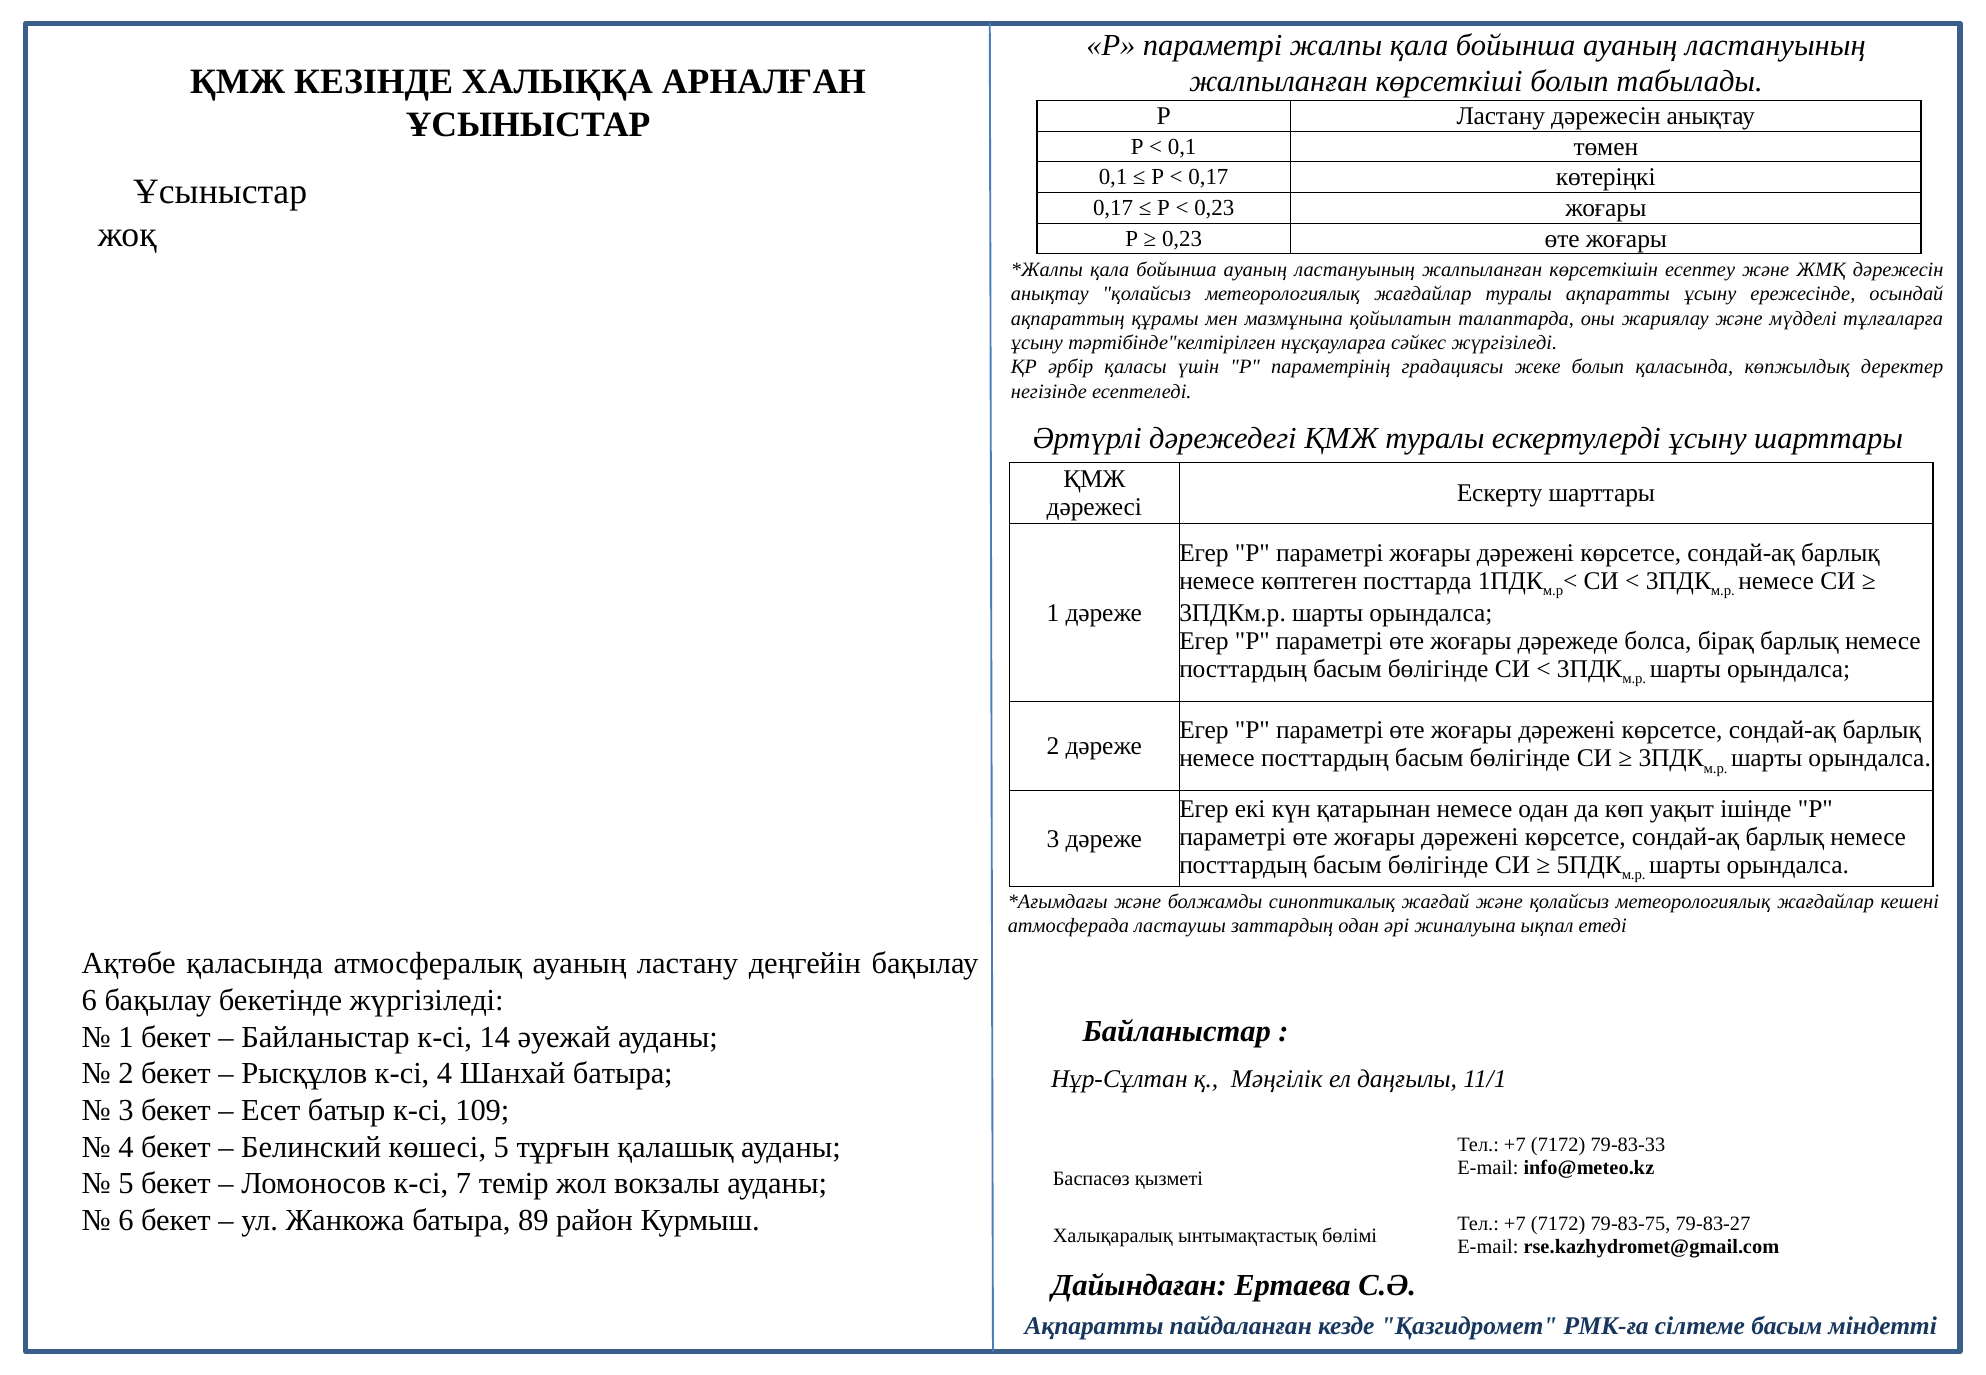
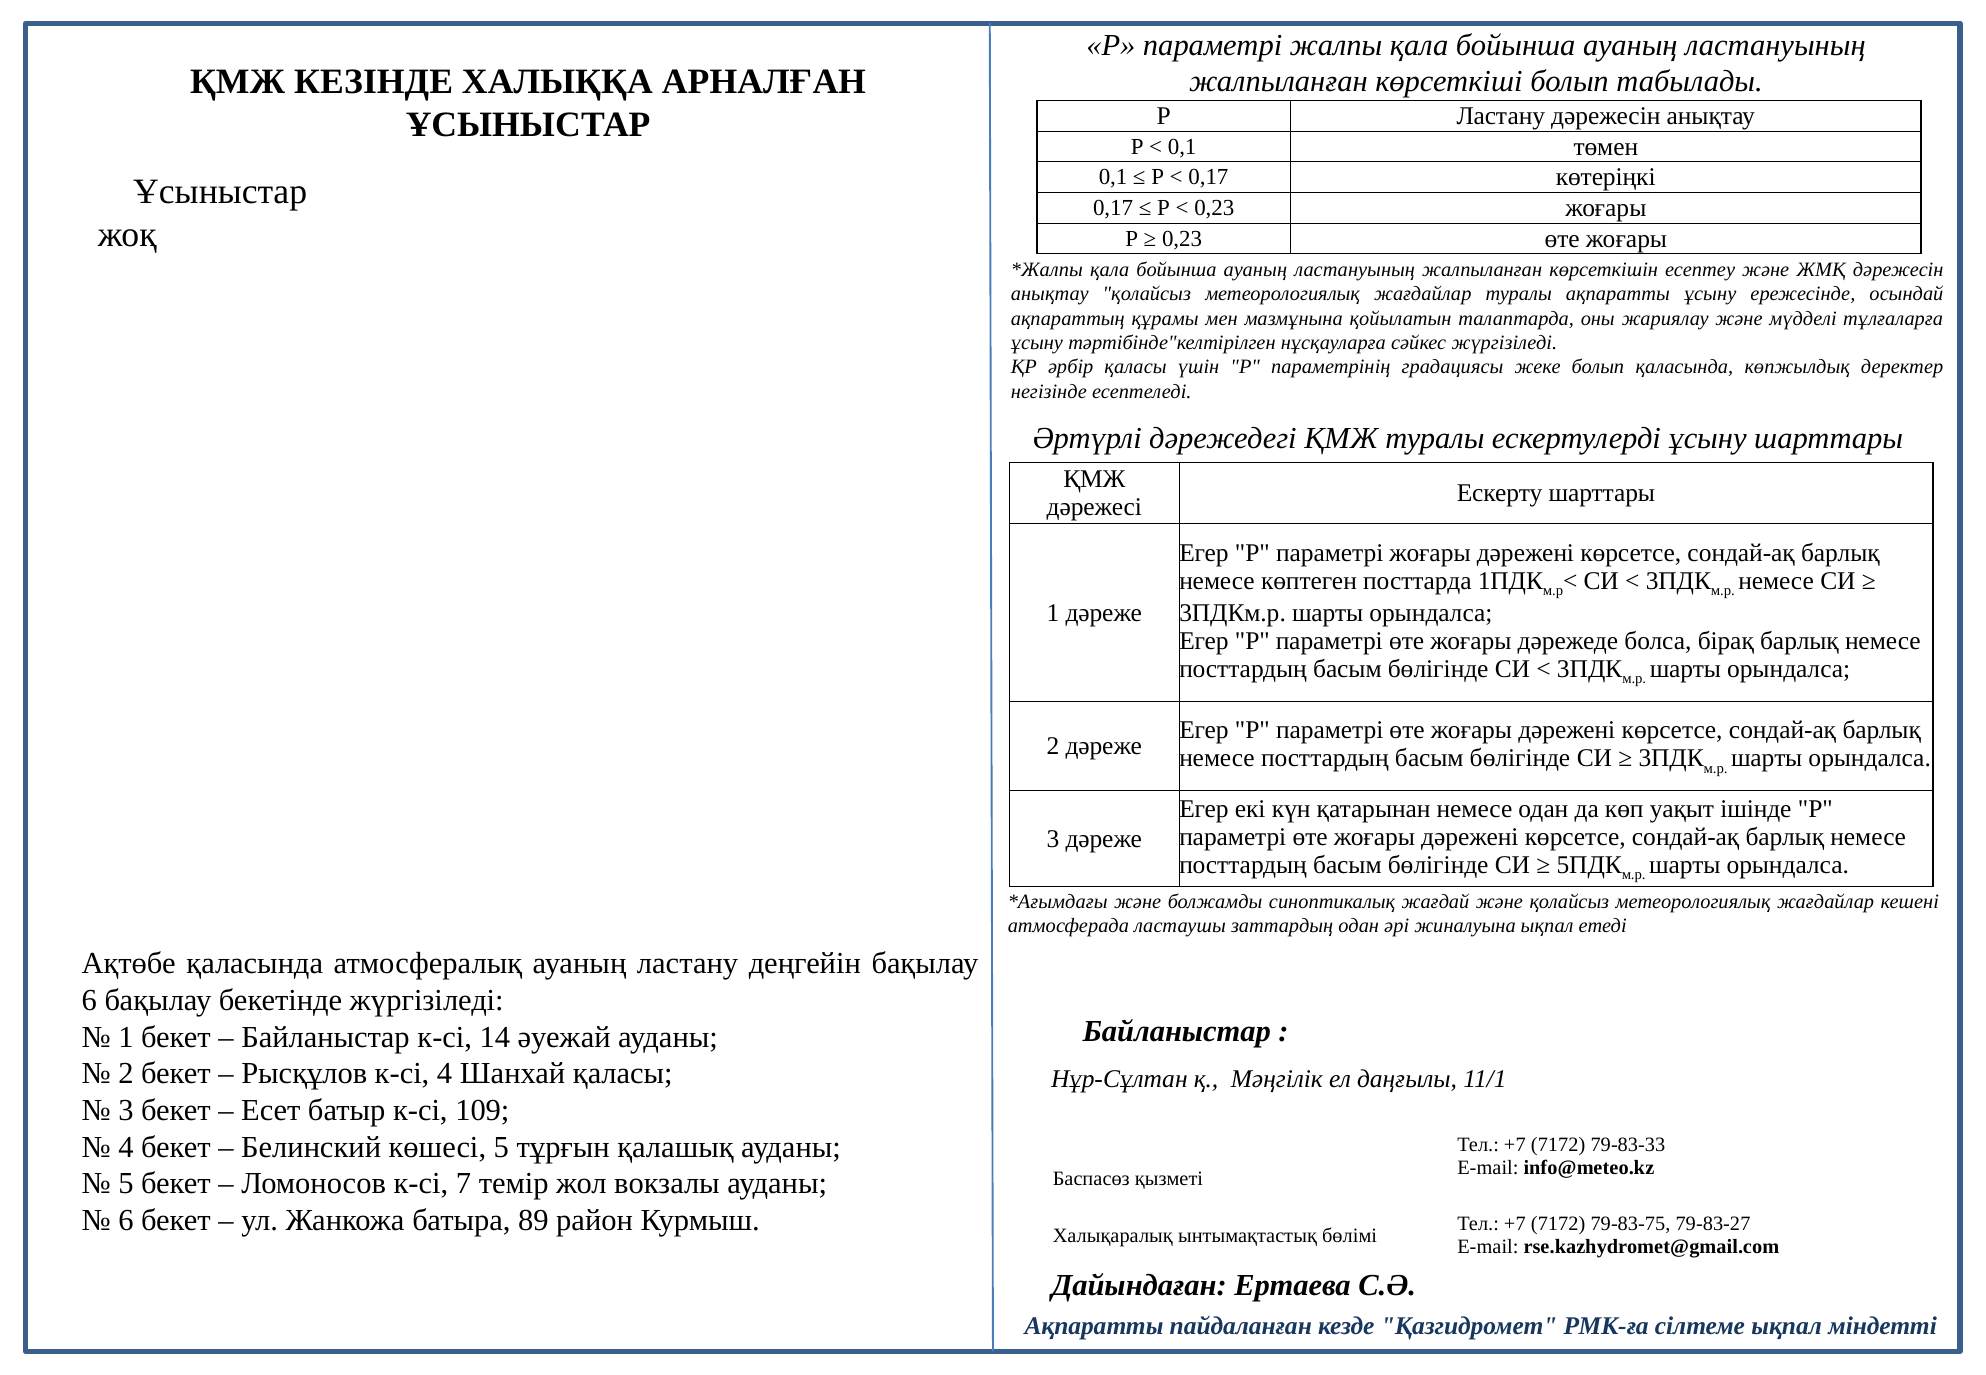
Шанхай батыра: батыра -> қаласы
сілтеме басым: басым -> ықпал
